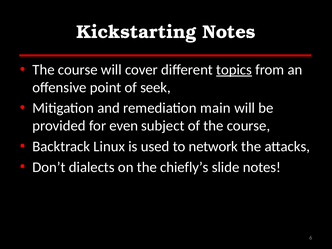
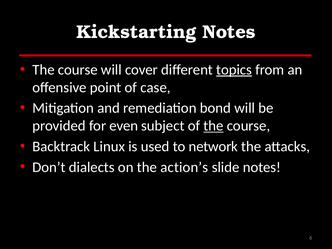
seek: seek -> case
main: main -> bond
the at (213, 126) underline: none -> present
chiefly’s: chiefly’s -> action’s
